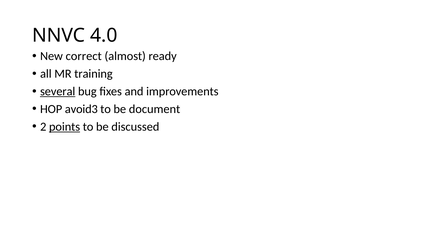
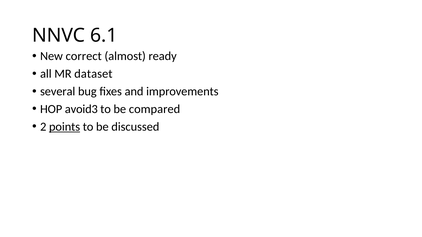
4.0: 4.0 -> 6.1
training: training -> dataset
several underline: present -> none
document: document -> compared
